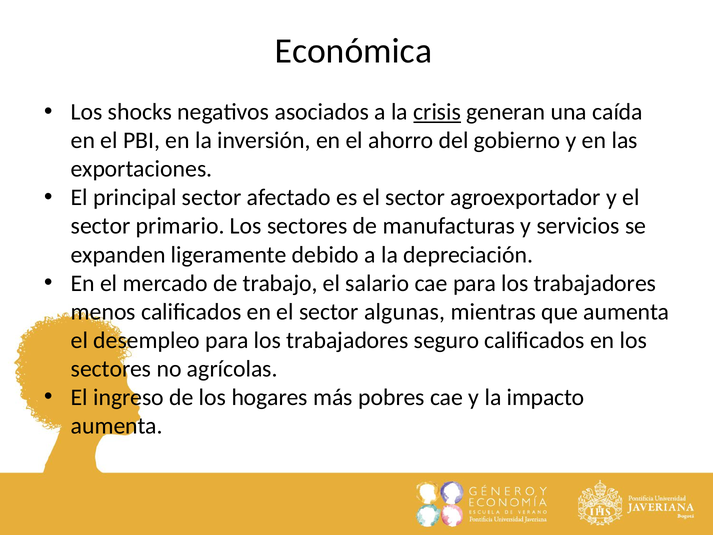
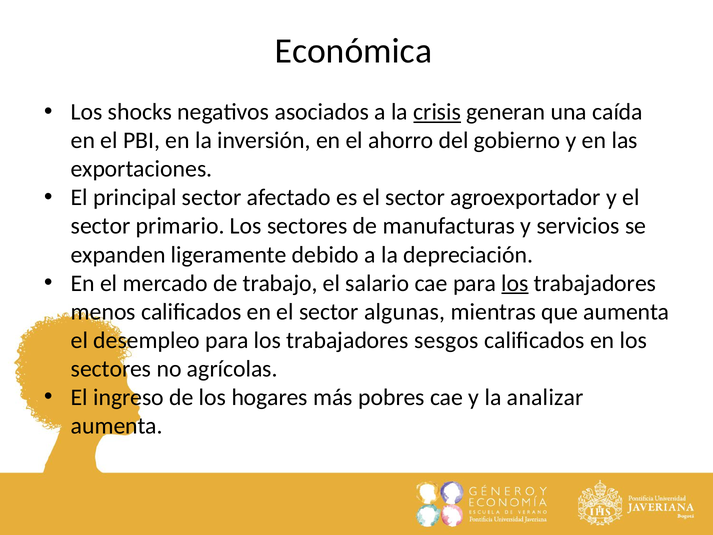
los at (515, 283) underline: none -> present
seguro: seguro -> sesgos
impacto: impacto -> analizar
